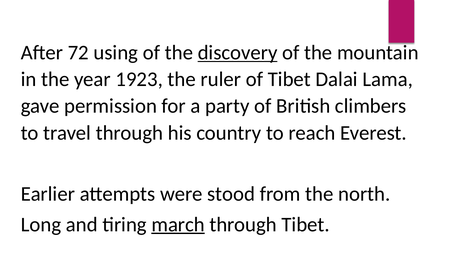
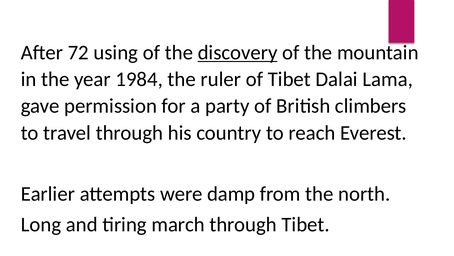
1923: 1923 -> 1984
stood: stood -> damp
march underline: present -> none
